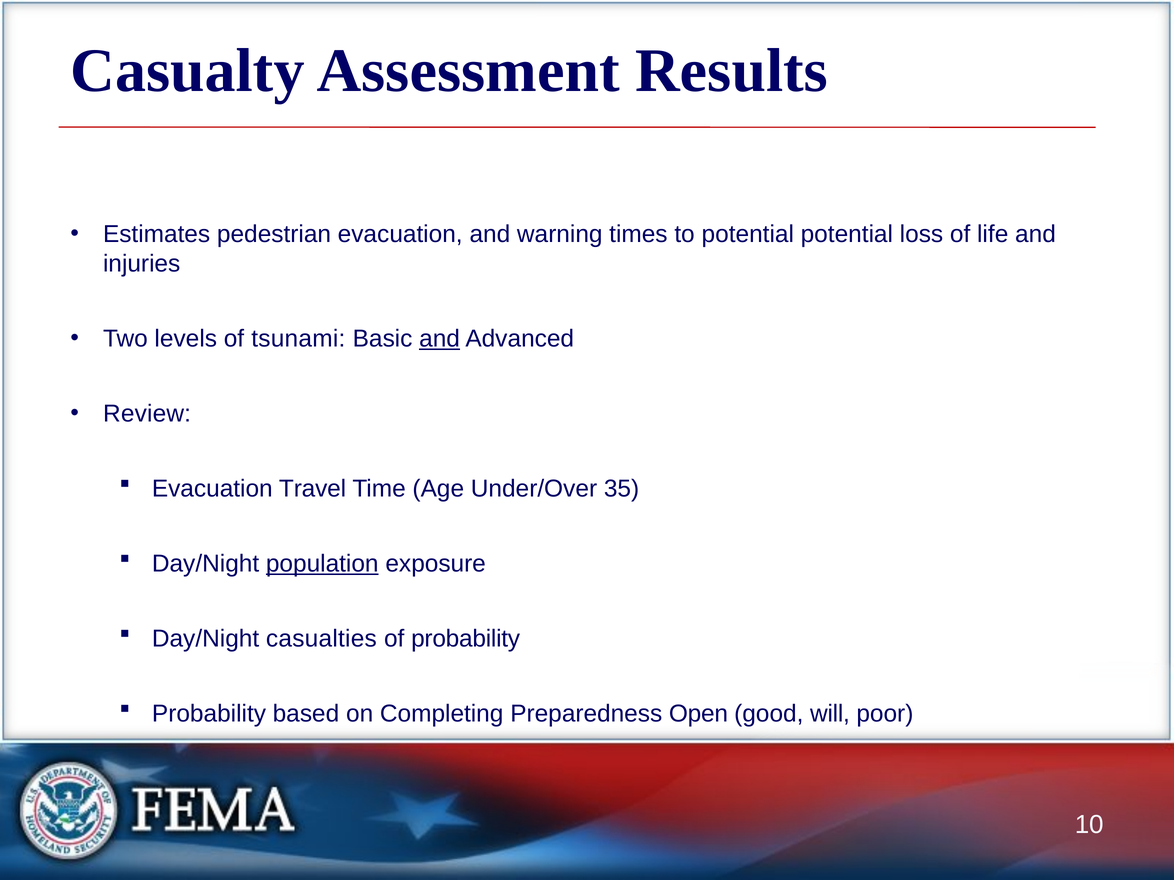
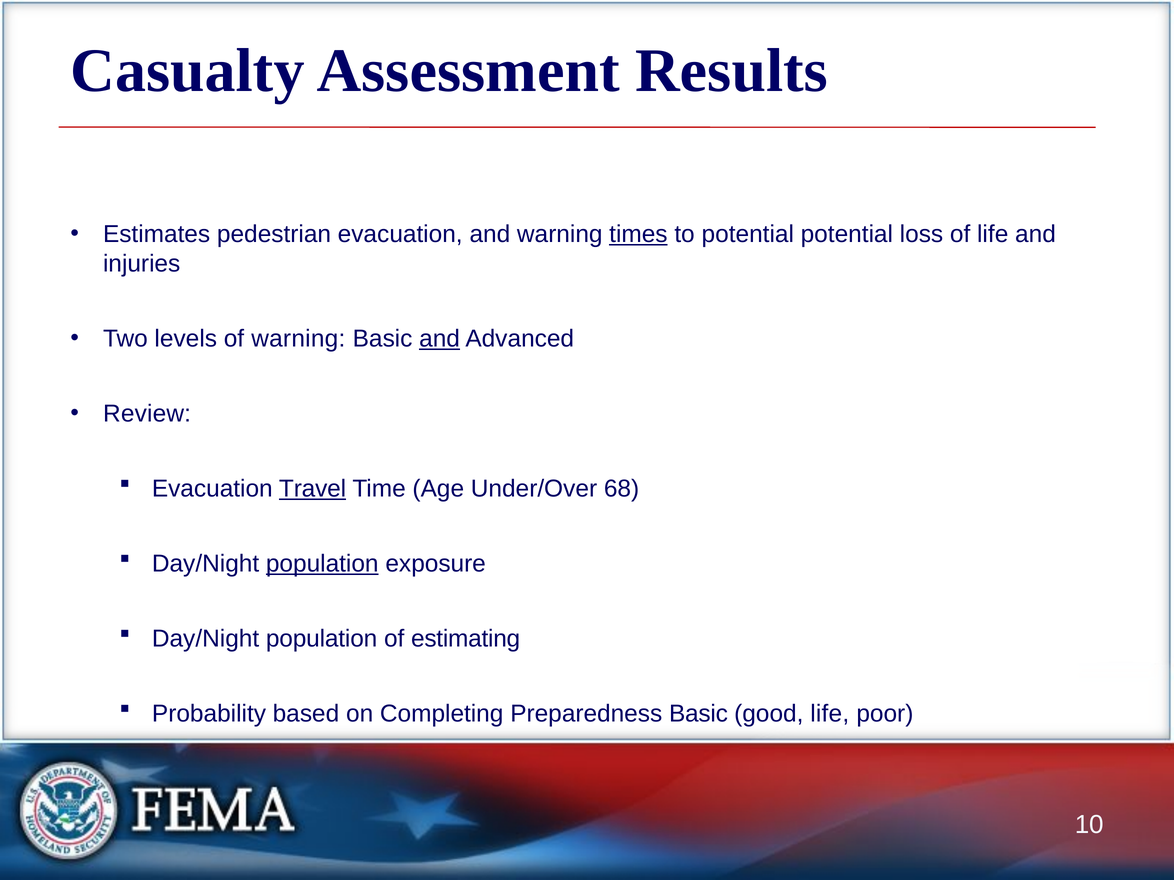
times underline: none -> present
of tsunami: tsunami -> warning
Travel underline: none -> present
35: 35 -> 68
casualties at (321, 639): casualties -> population
of probability: probability -> estimating
Preparedness Open: Open -> Basic
good will: will -> life
